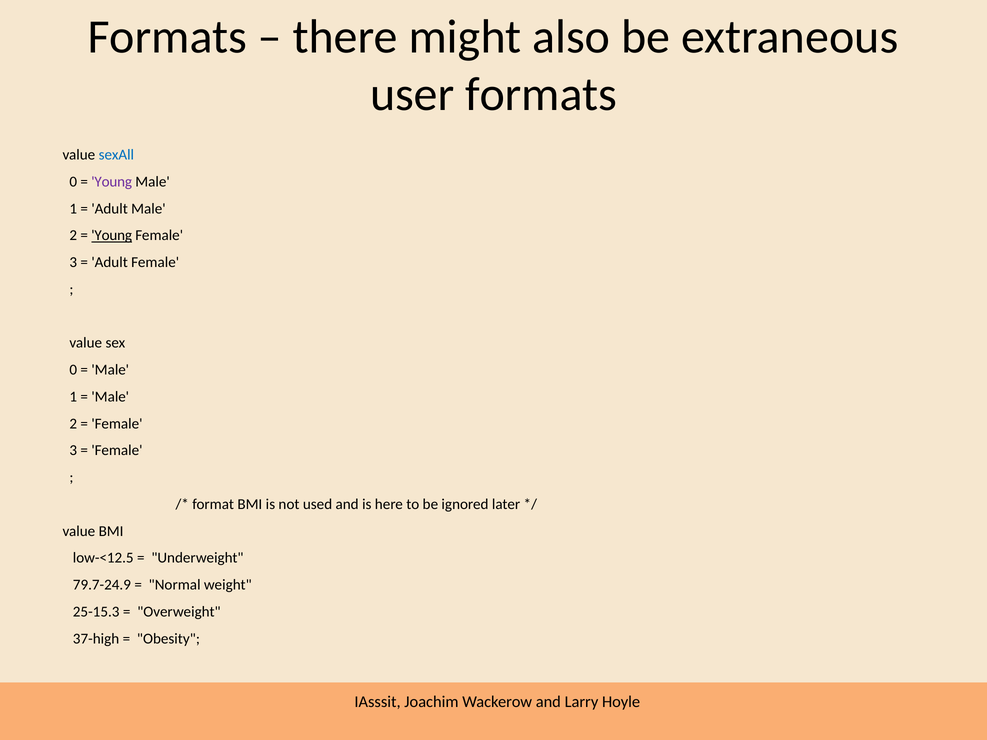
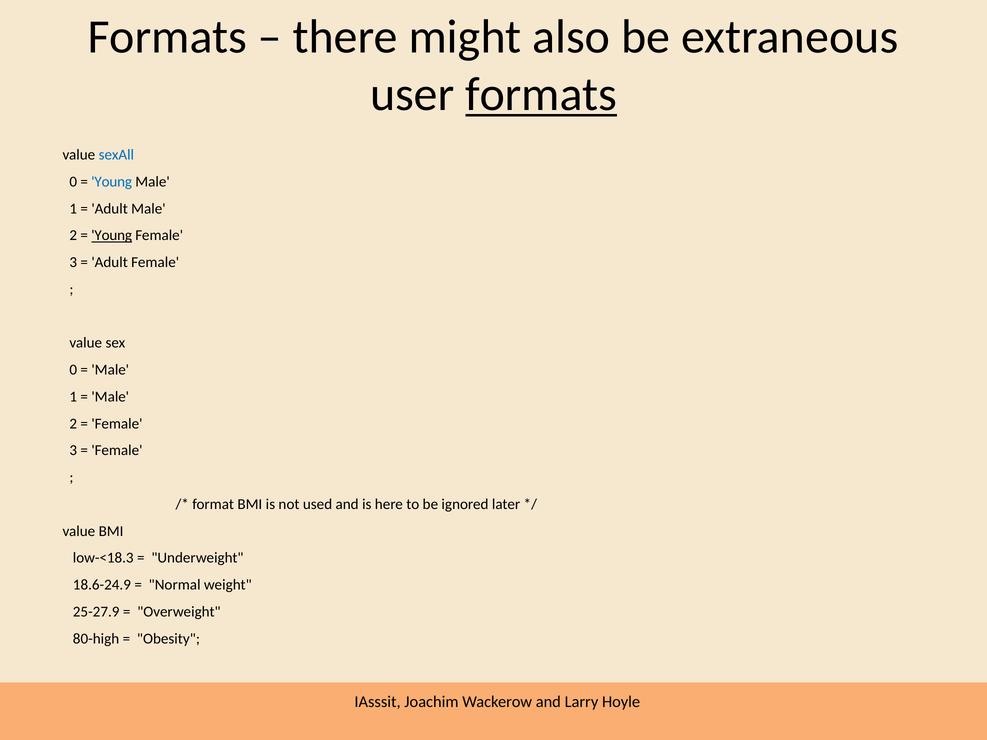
formats at (541, 95) underline: none -> present
Young at (112, 182) colour: purple -> blue
low-<12.5: low-<12.5 -> low-<18.3
79.7-24.9: 79.7-24.9 -> 18.6-24.9
25-15.3: 25-15.3 -> 25-27.9
37-high: 37-high -> 80-high
